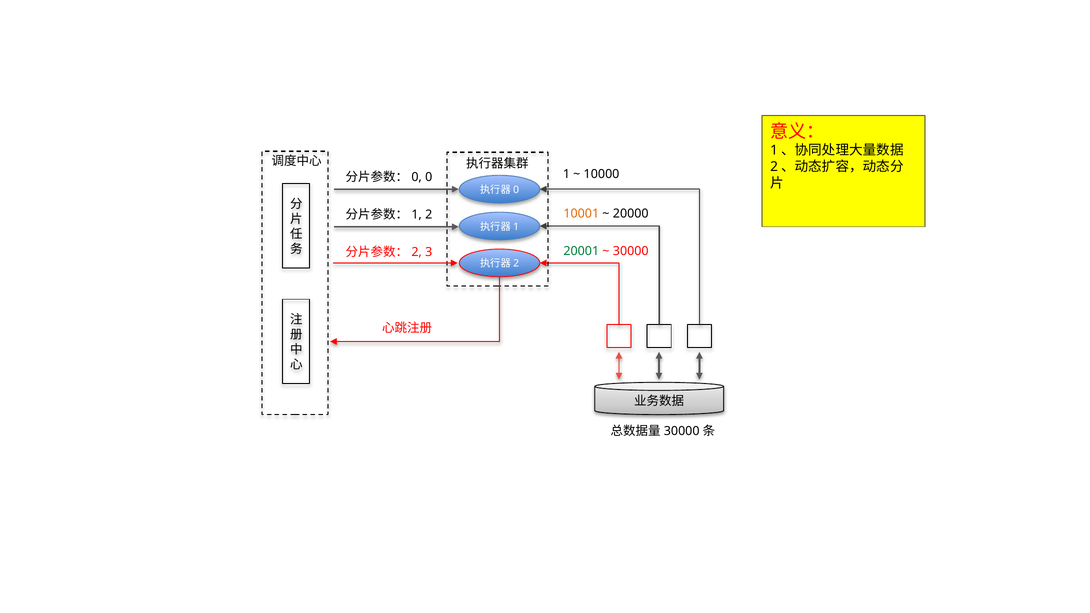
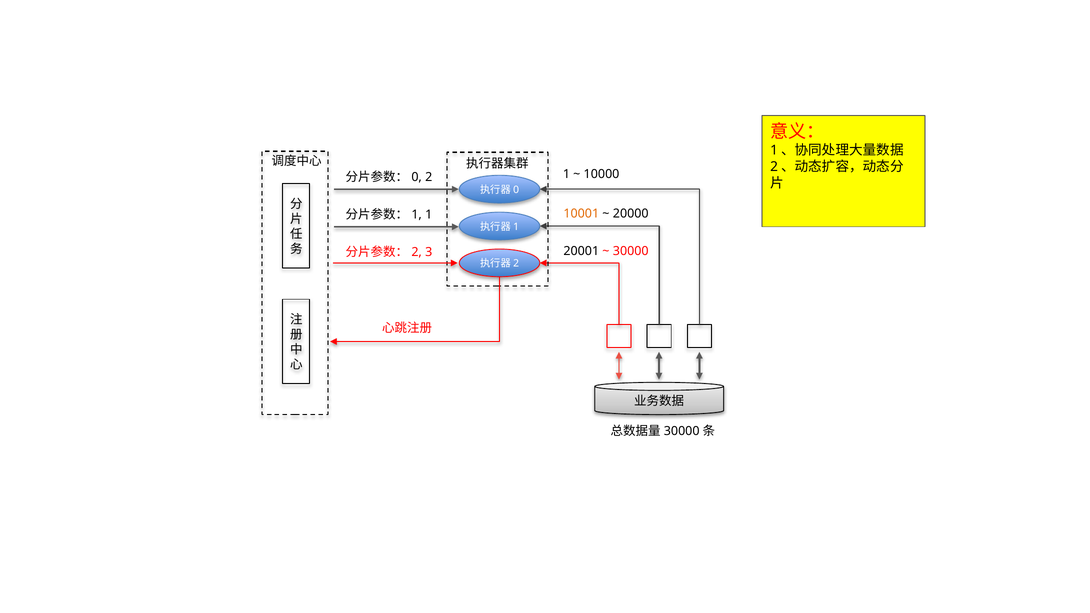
0: 0 -> 2
2 at (429, 214): 2 -> 1
20001 colour: green -> black
